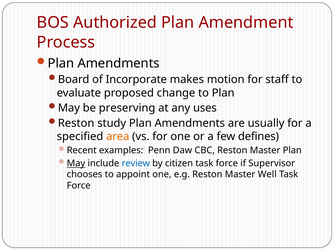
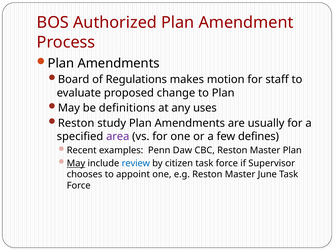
Incorporate: Incorporate -> Regulations
preserving: preserving -> definitions
area colour: orange -> purple
Well: Well -> June
